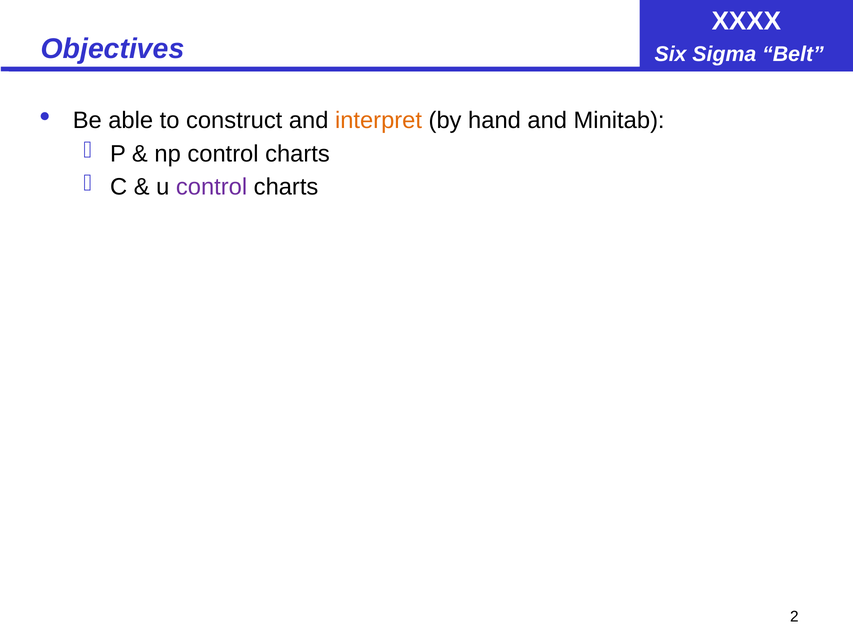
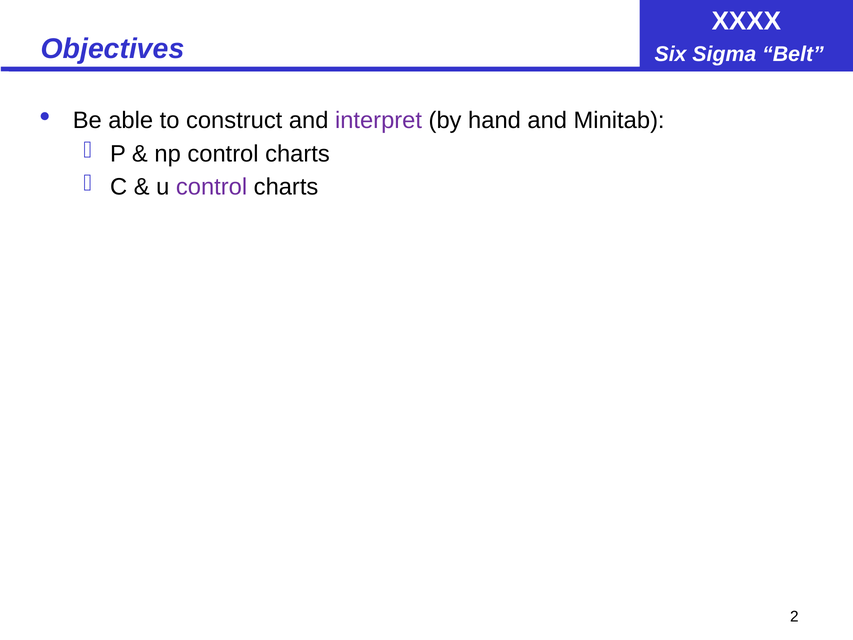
interpret colour: orange -> purple
